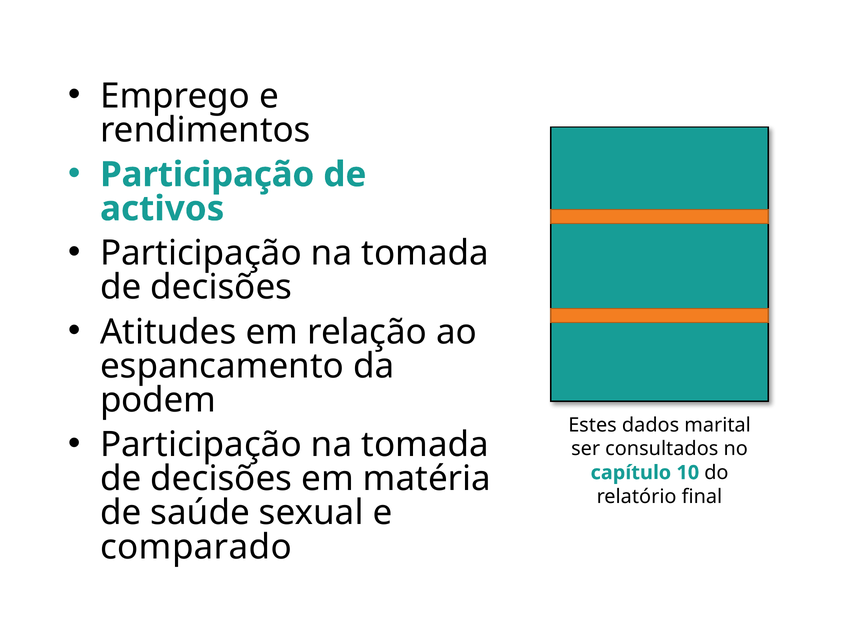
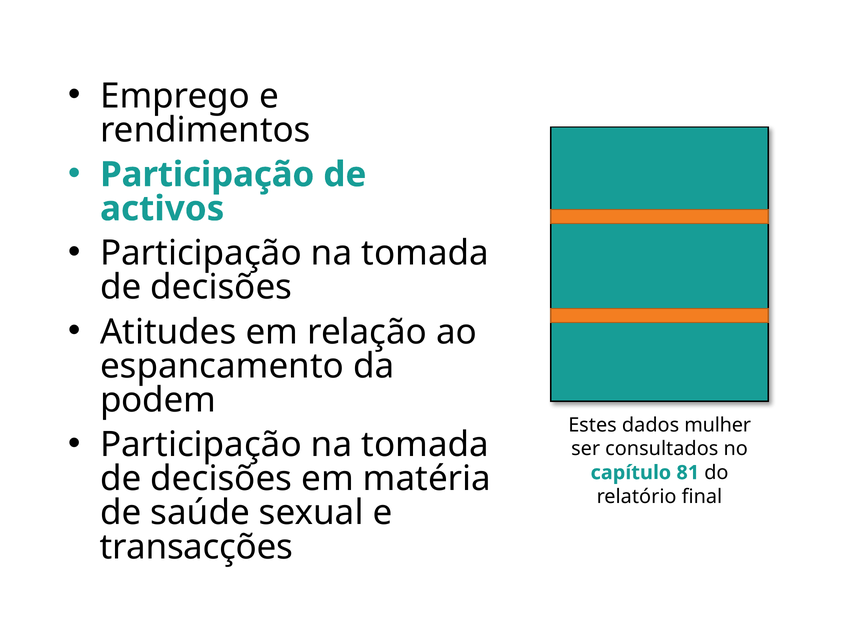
marital: marital -> mulher
10: 10 -> 81
comparado: comparado -> transacções
